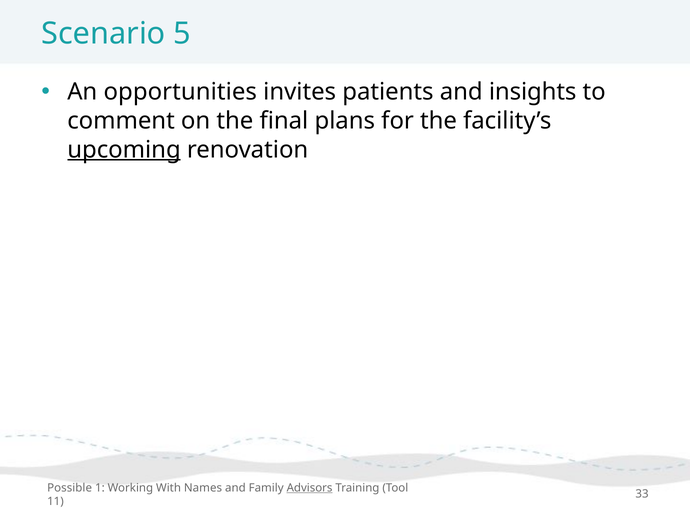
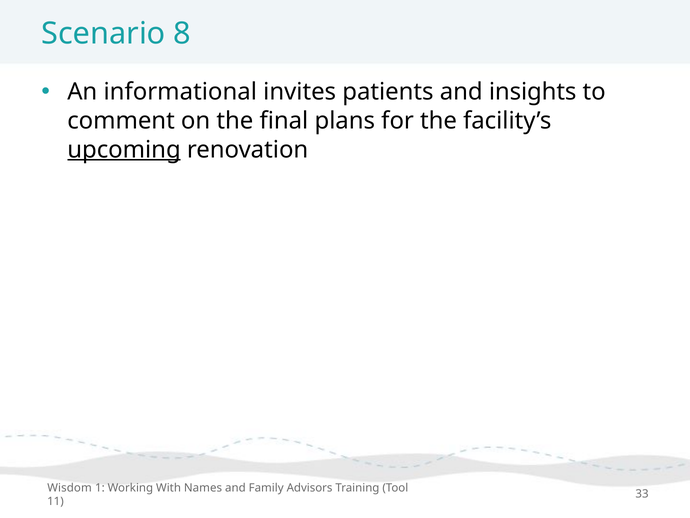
5: 5 -> 8
opportunities: opportunities -> informational
Possible: Possible -> Wisdom
Advisors underline: present -> none
